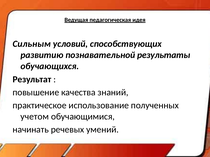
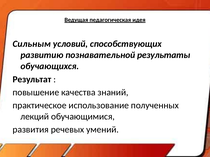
учетом: учетом -> лекций
начинать: начинать -> развития
